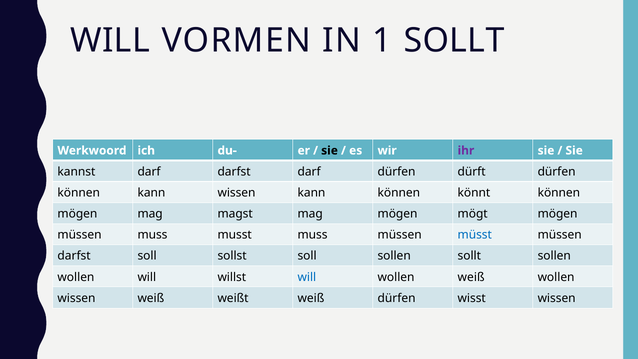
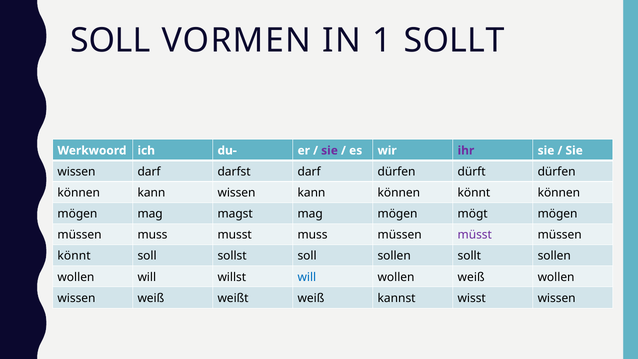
WILL at (110, 40): WILL -> SOLL
sie at (330, 150) colour: black -> purple
kannst at (76, 172): kannst -> wissen
müsst colour: blue -> purple
darfst at (74, 256): darfst -> könnt
weiß dürfen: dürfen -> kannst
